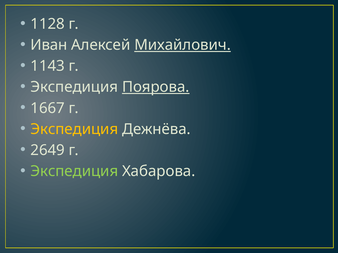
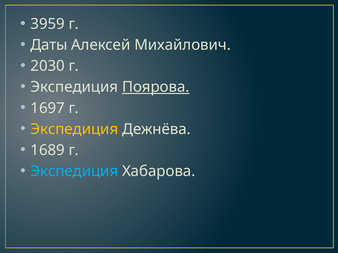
1128: 1128 -> 3959
Иван: Иван -> Даты
Михайлович underline: present -> none
1143: 1143 -> 2030
1667: 1667 -> 1697
2649: 2649 -> 1689
Экспедиция at (74, 171) colour: light green -> light blue
